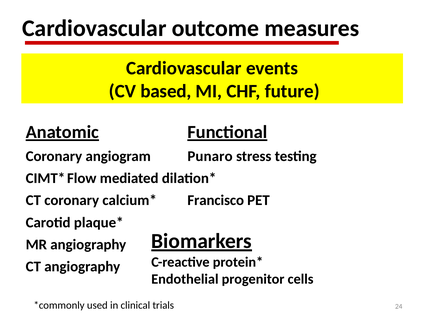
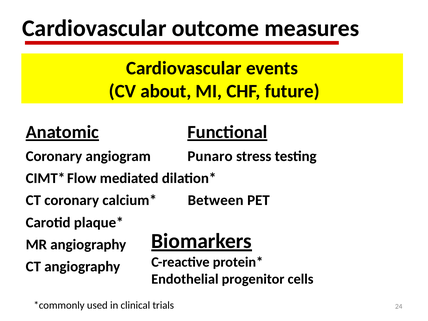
based: based -> about
Francisco: Francisco -> Between
